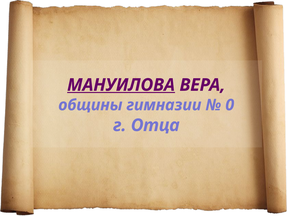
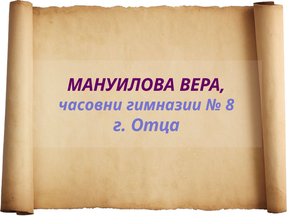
МАНУИЛОВА underline: present -> none
общины: общины -> часовни
0: 0 -> 8
